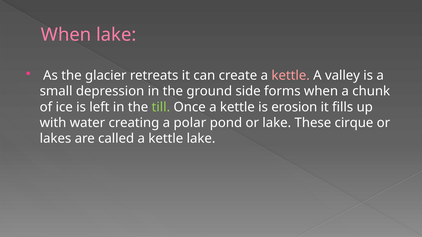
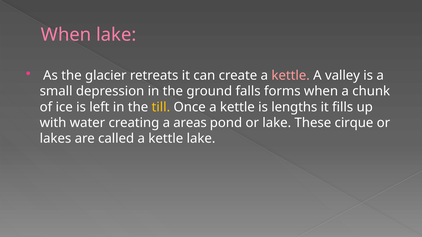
side: side -> falls
till colour: light green -> yellow
erosion: erosion -> lengths
polar: polar -> areas
